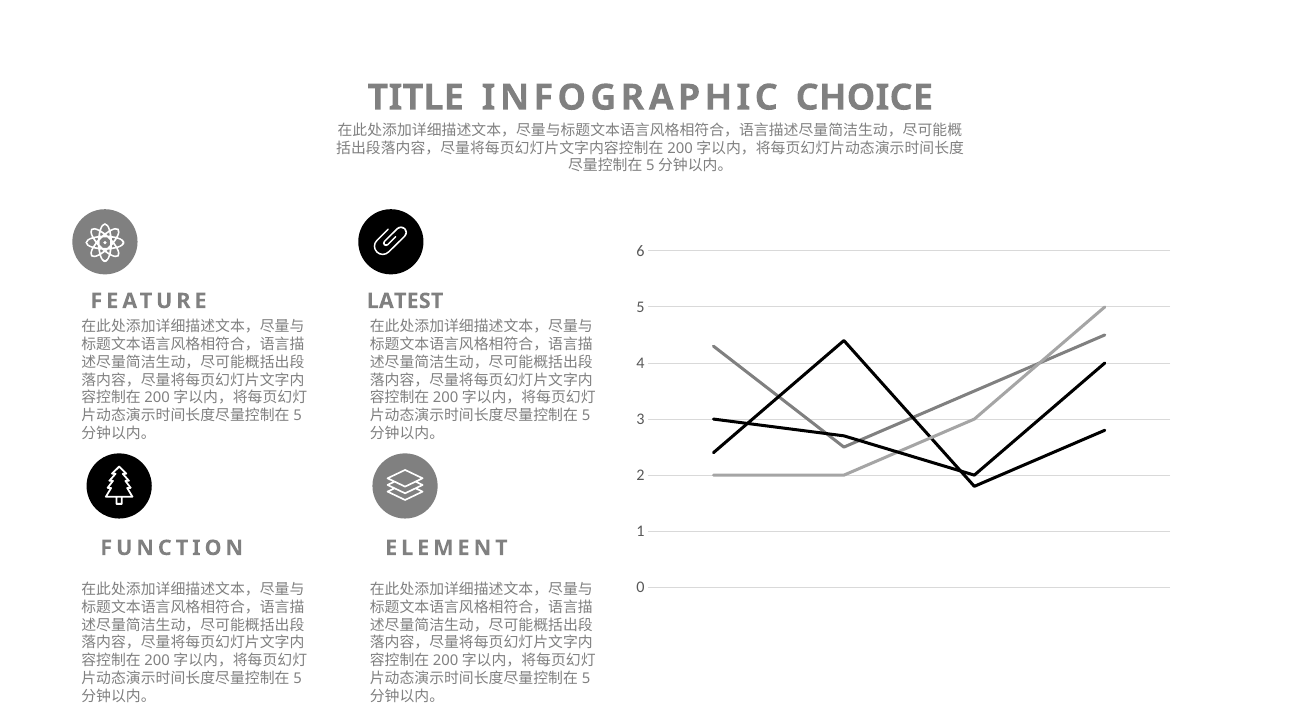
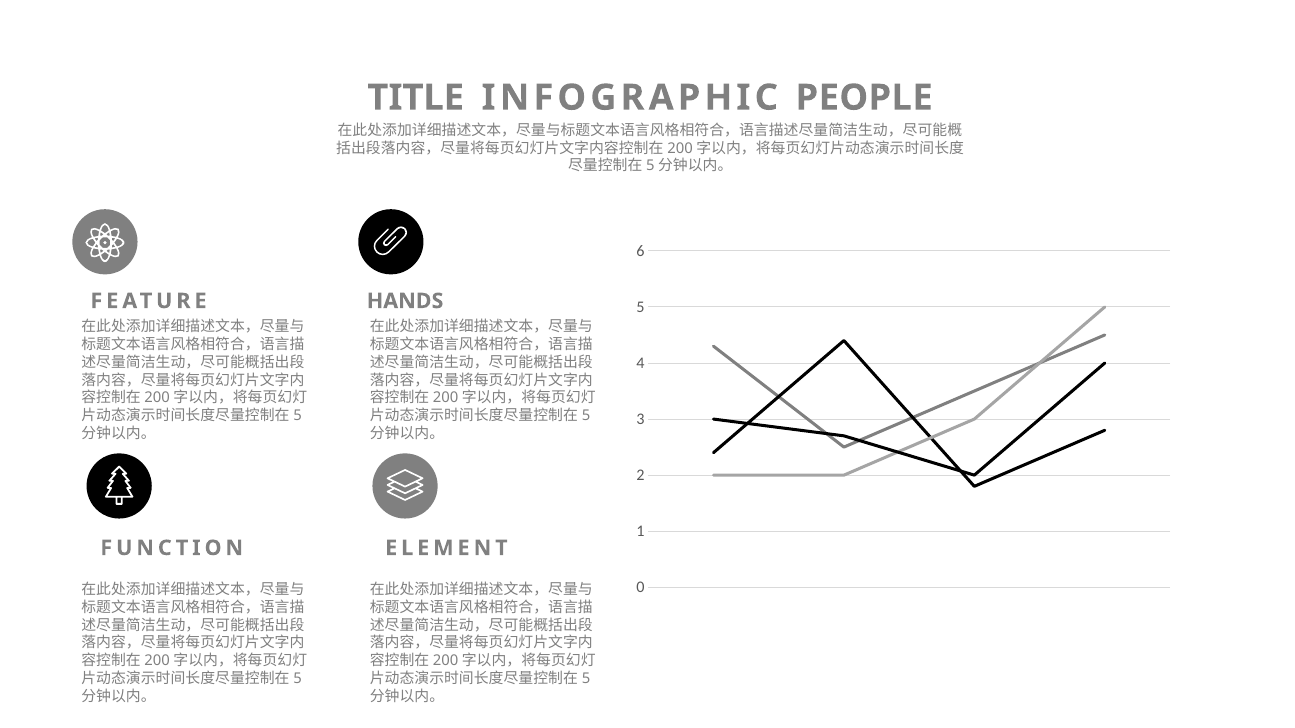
CHOICE: CHOICE -> PEOPLE
LATEST: LATEST -> HANDS
